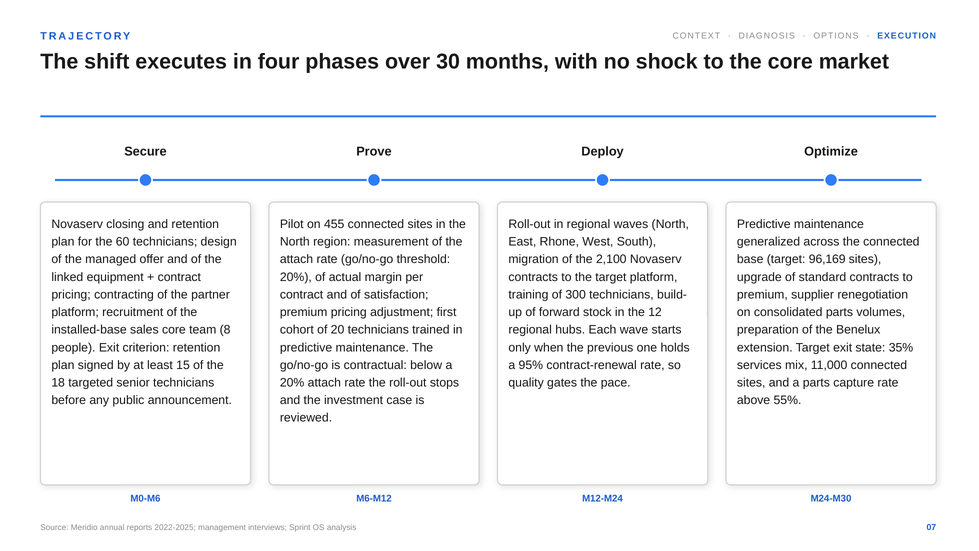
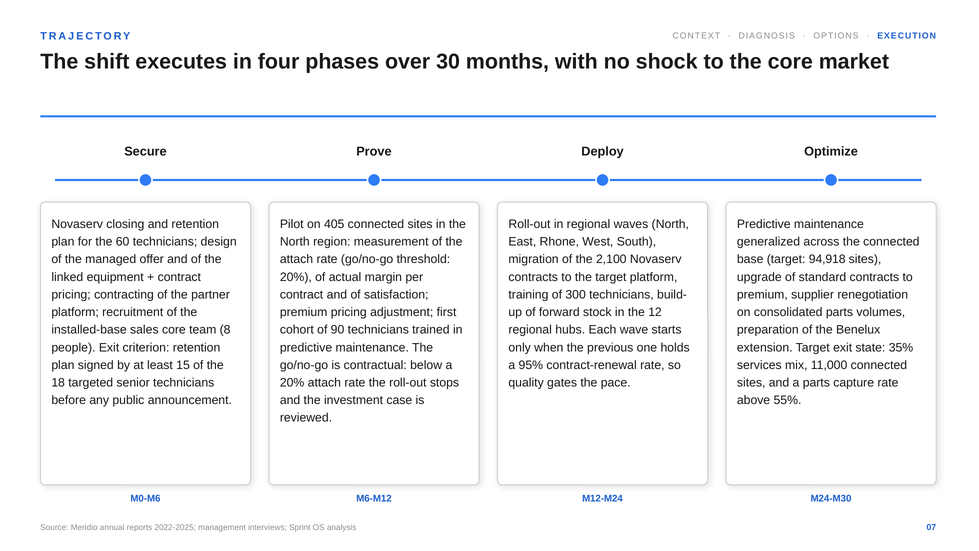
455: 455 -> 405
96,169: 96,169 -> 94,918
20: 20 -> 90
